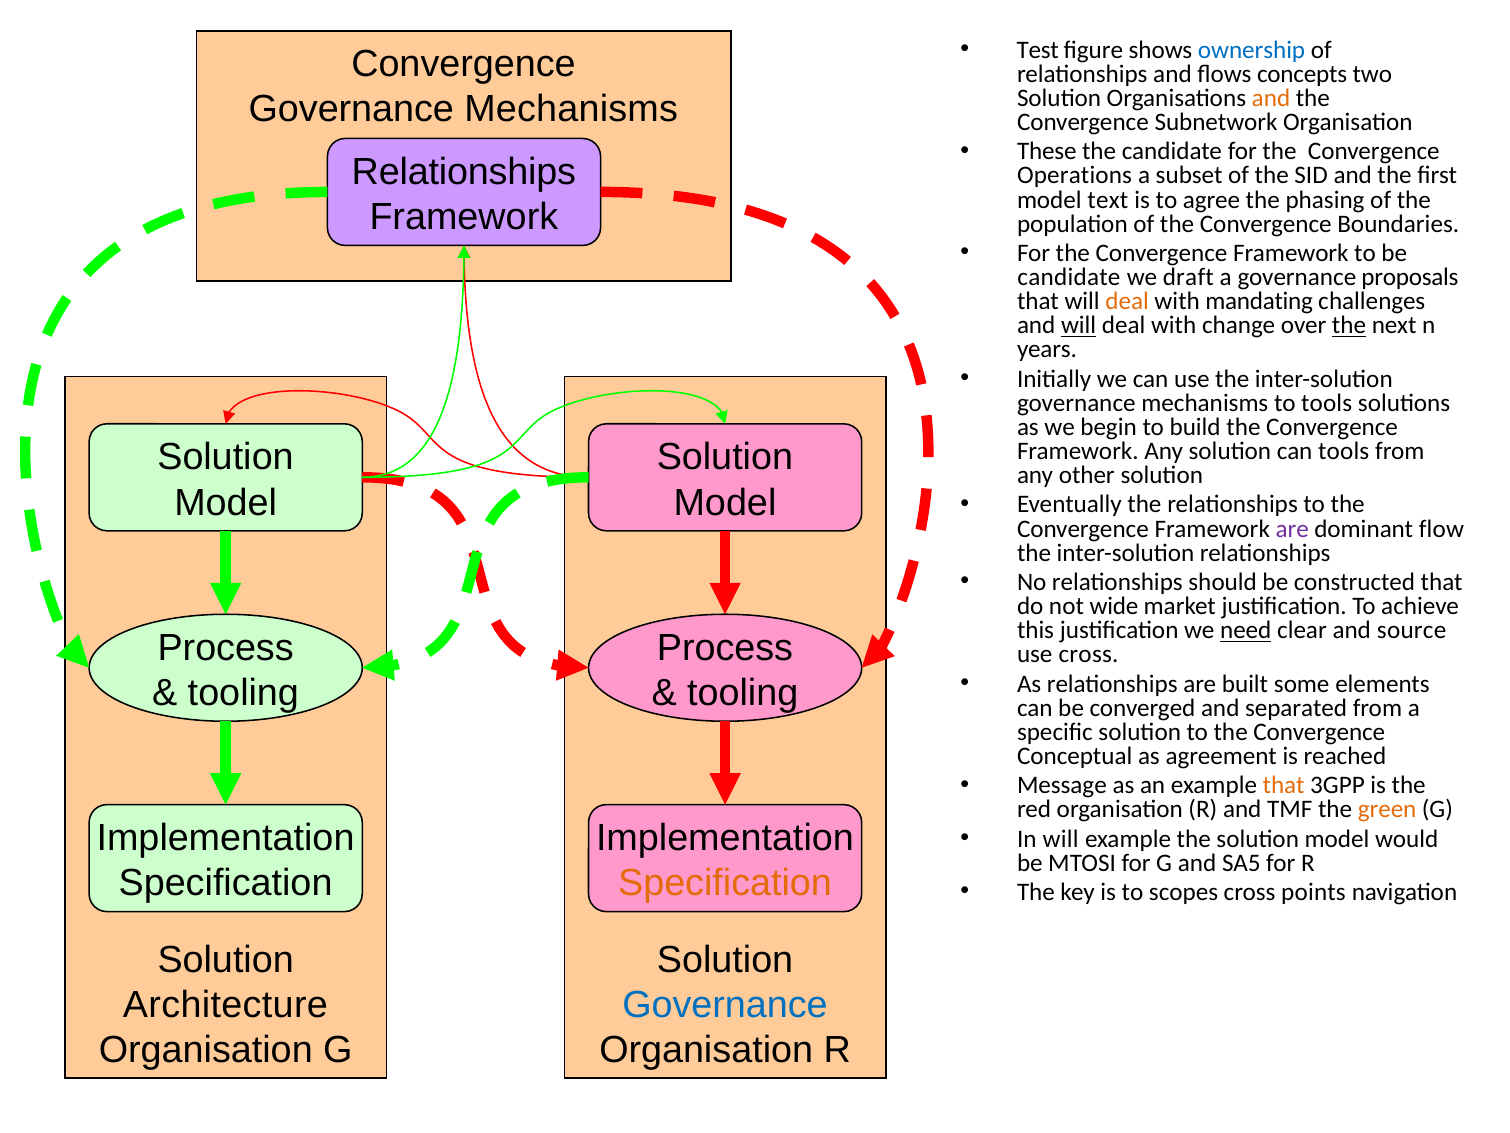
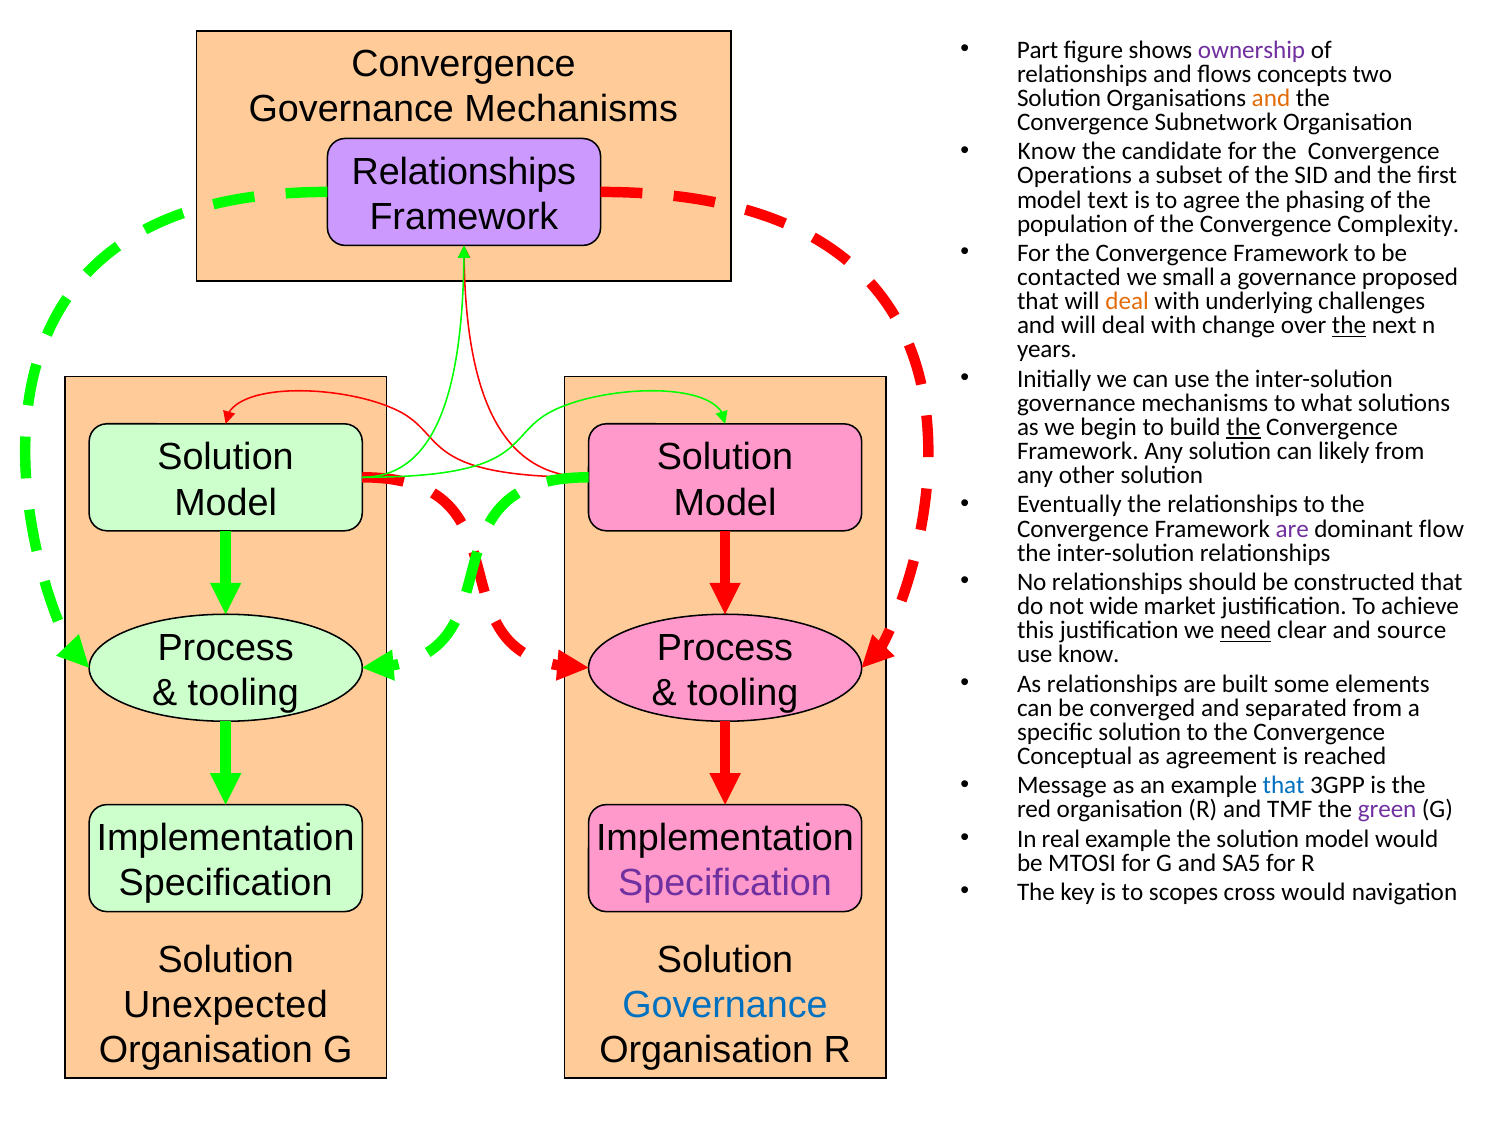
Test: Test -> Part
ownership colour: blue -> purple
These at (1047, 151): These -> Know
Boundaries: Boundaries -> Complexity
candidate at (1069, 277): candidate -> contacted
draft: draft -> small
proposals: proposals -> proposed
mandating: mandating -> underlying
will at (1079, 325) underline: present -> none
to tools: tools -> what
the at (1244, 427) underline: none -> present
can tools: tools -> likely
use cross: cross -> know
that at (1284, 785) colour: orange -> blue
green colour: orange -> purple
In will: will -> real
Specification at (725, 883) colour: orange -> purple
cross points: points -> would
Architecture: Architecture -> Unexpected
